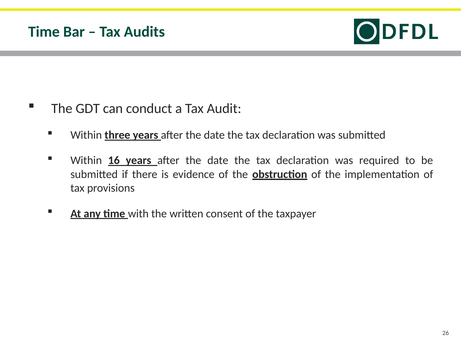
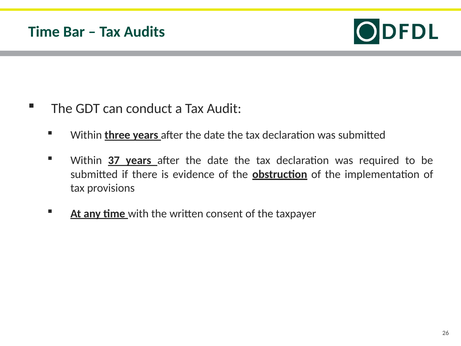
16: 16 -> 37
